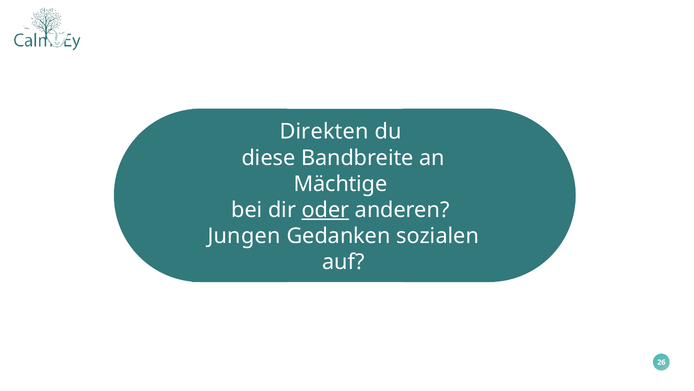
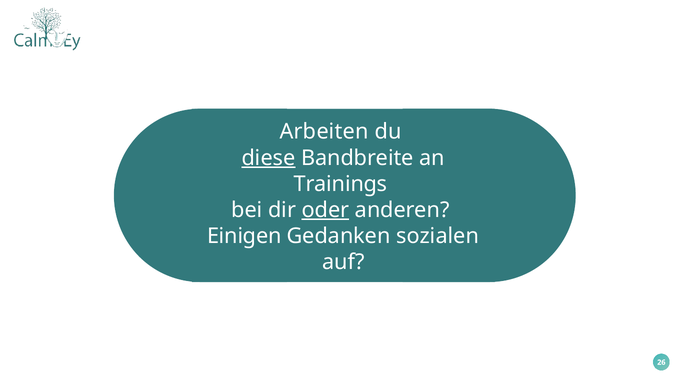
Direkten: Direkten -> Arbeiten
diese underline: none -> present
Mächtige: Mächtige -> Trainings
Jungen: Jungen -> Einigen
